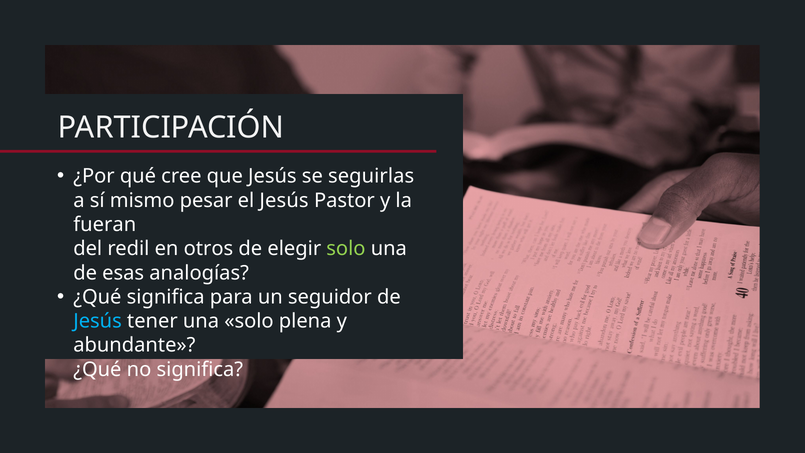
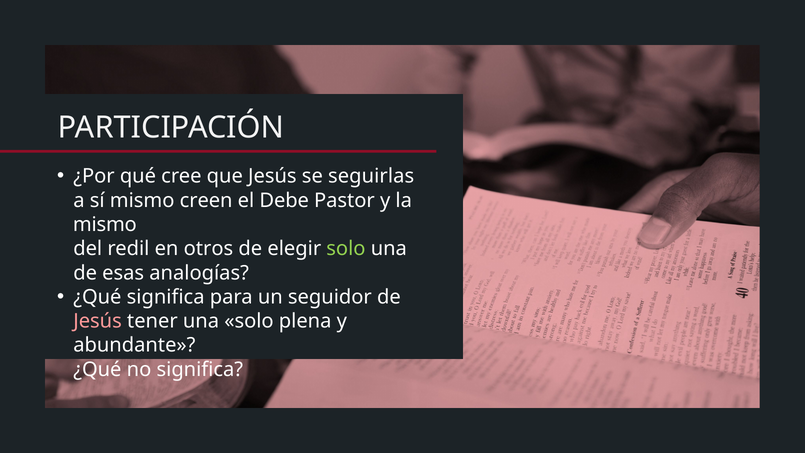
pesar: pesar -> creen
el Jesús: Jesús -> Debe
fueran at (105, 224): fueran -> mismo
Jesús at (98, 321) colour: light blue -> pink
